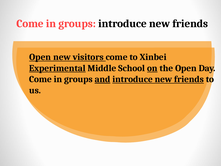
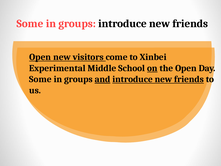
Come at (30, 24): Come -> Some
Experimental underline: present -> none
Come at (40, 79): Come -> Some
